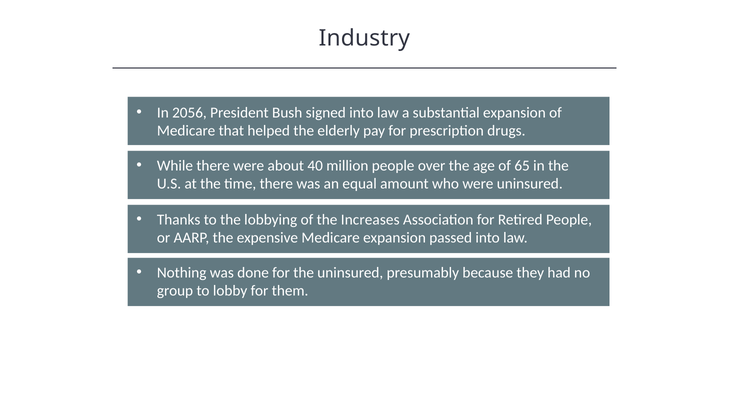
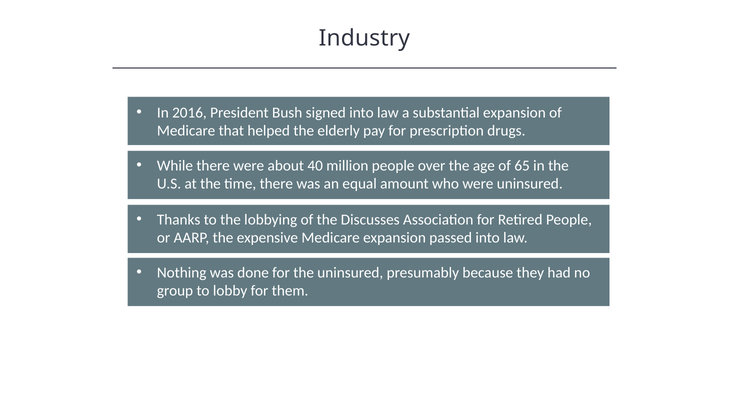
2056: 2056 -> 2016
Increases: Increases -> Discusses
